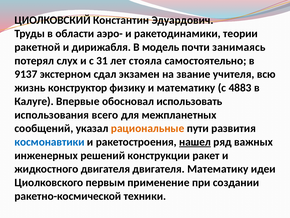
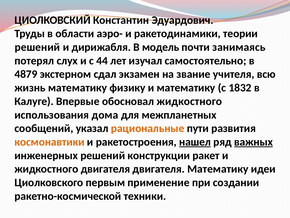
ракетной at (37, 47): ракетной -> решений
31: 31 -> 44
стояла: стояла -> изучал
9137: 9137 -> 4879
жизнь конструктор: конструктор -> математику
4883: 4883 -> 1832
обосновал использовать: использовать -> жидкостного
всего: всего -> дома
космонавтики colour: blue -> orange
важных underline: none -> present
